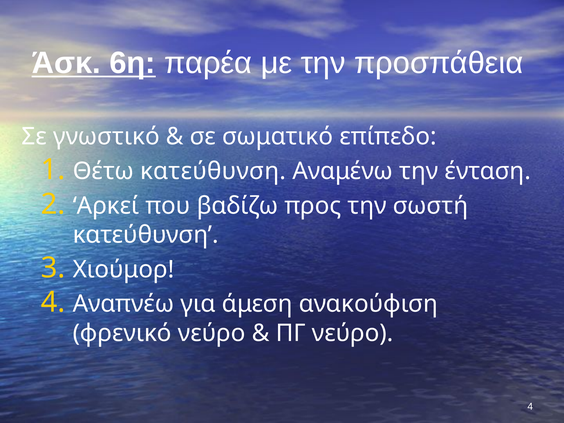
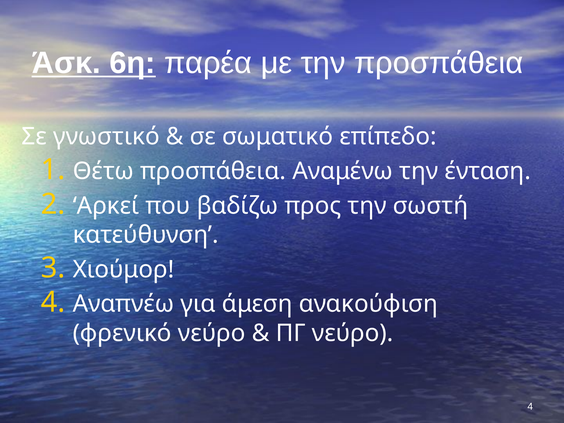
Θέτω κατεύθυνση: κατεύθυνση -> προσπάθεια
